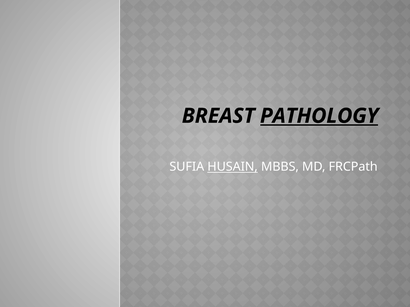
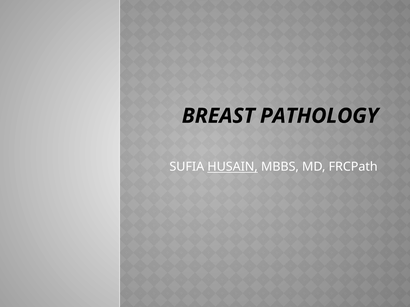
PATHOLOGY underline: present -> none
